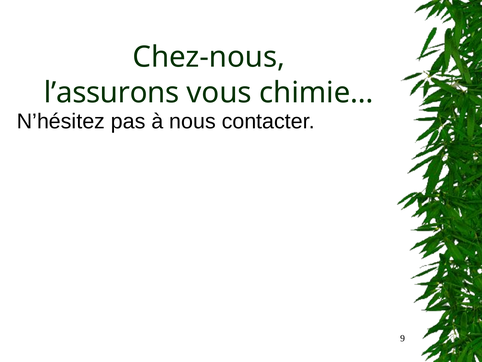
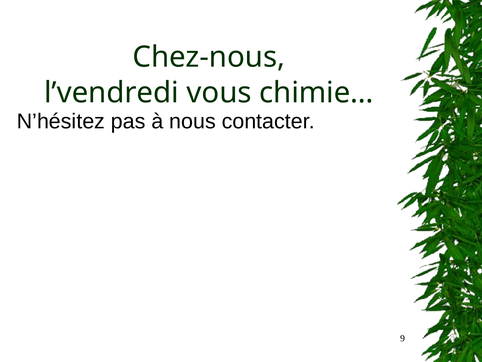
l’assurons: l’assurons -> l’vendredi
